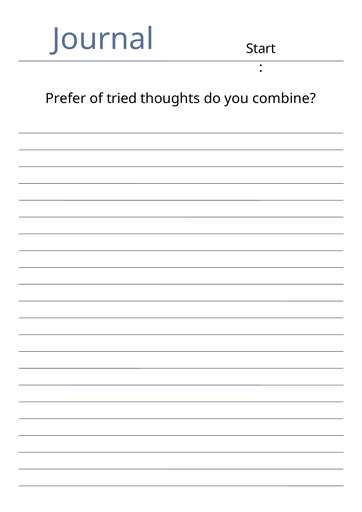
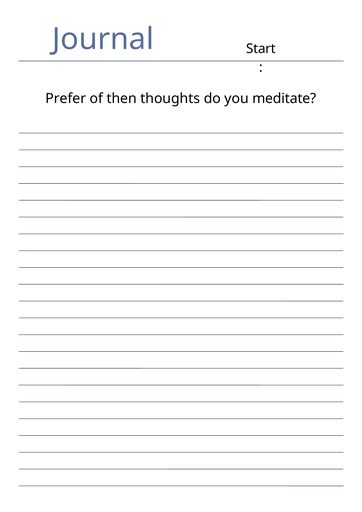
tried: tried -> then
combine: combine -> meditate
